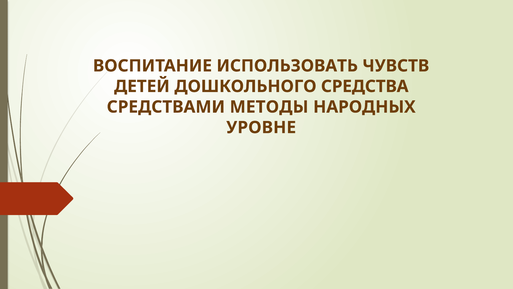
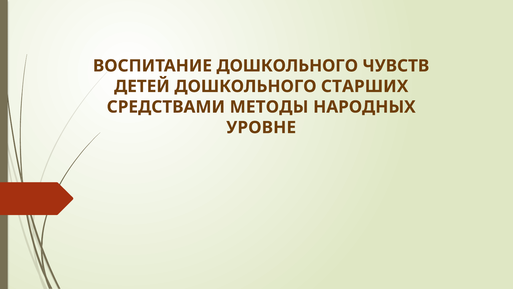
ВОСПИТАНИЕ ИСПОЛЬЗОВАТЬ: ИСПОЛЬЗОВАТЬ -> ДОШКОЛЬНОГО
СРЕДСТВА: СРЕДСТВА -> СТАРШИХ
